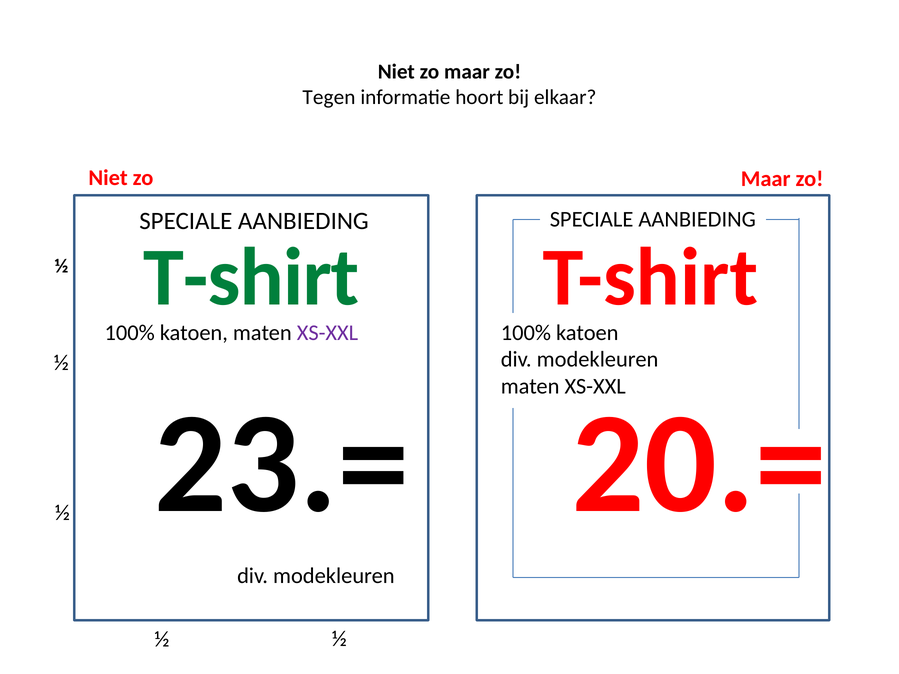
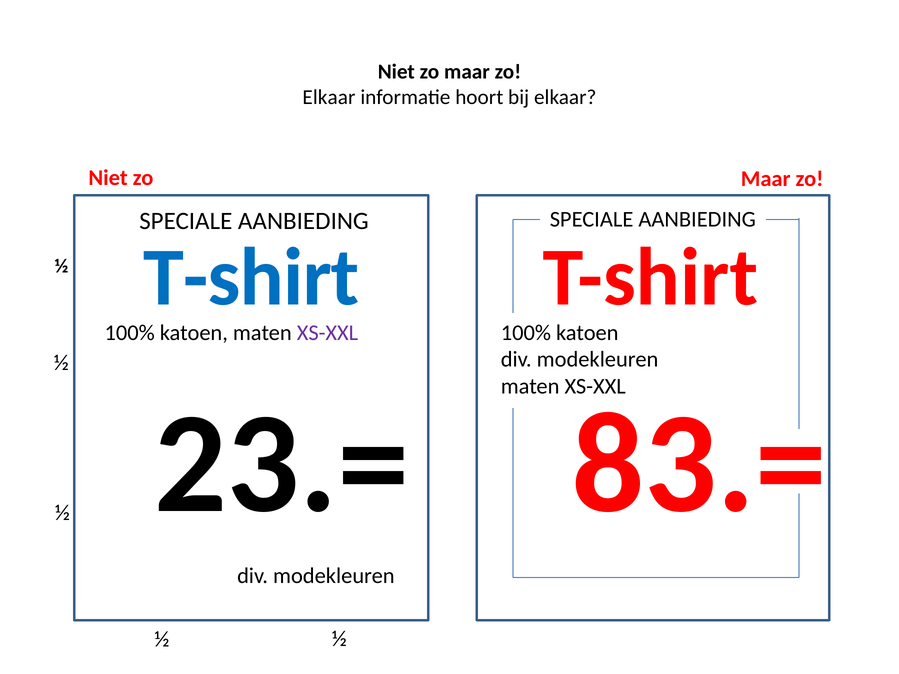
Tegen at (329, 97): Tegen -> Elkaar
T-shirt at (251, 278) colour: green -> blue
20.=: 20.= -> 83.=
